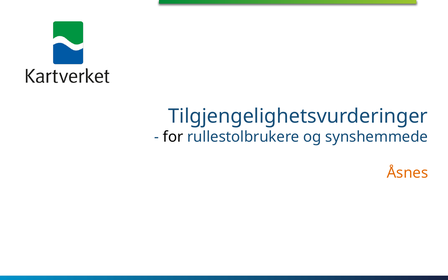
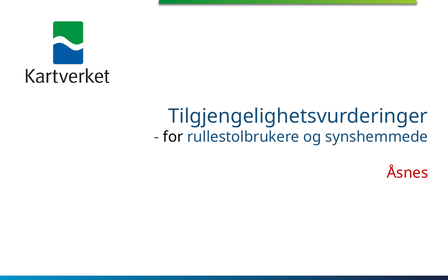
Åsnes colour: orange -> red
